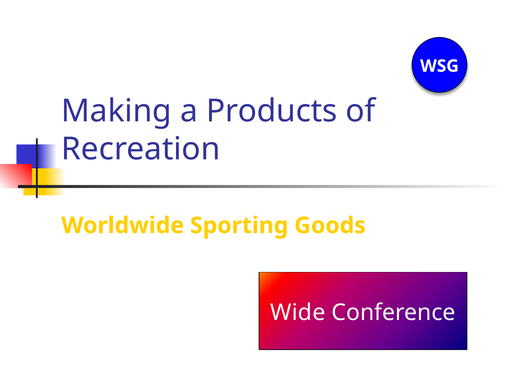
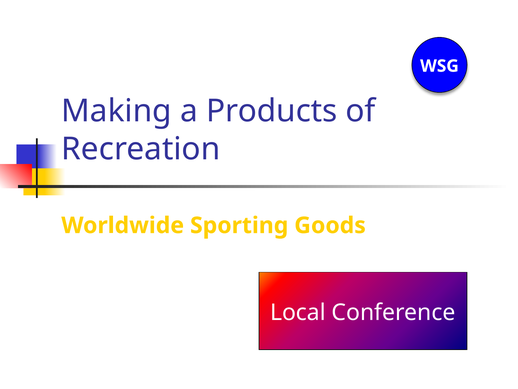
Wide: Wide -> Local
